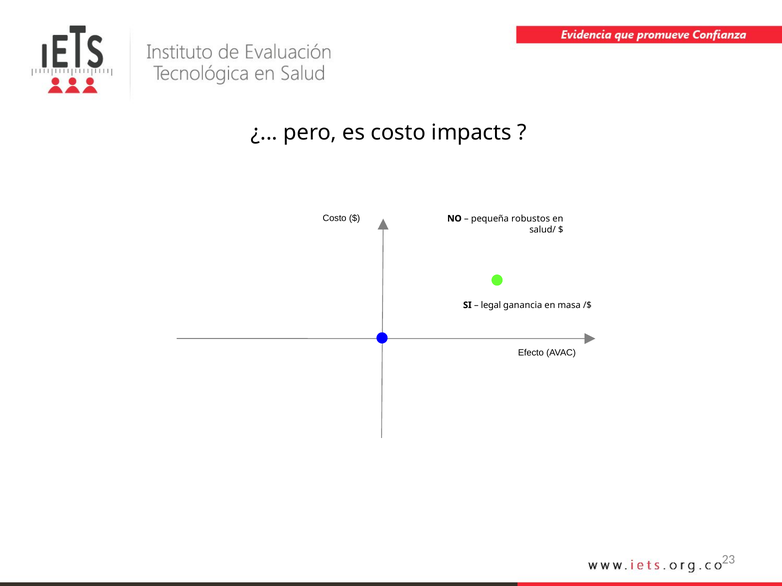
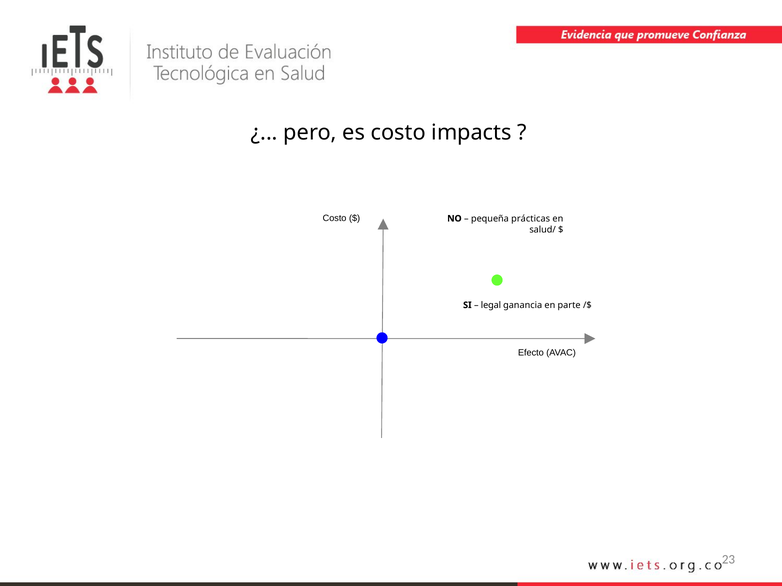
robustos: robustos -> prácticas
masa: masa -> parte
